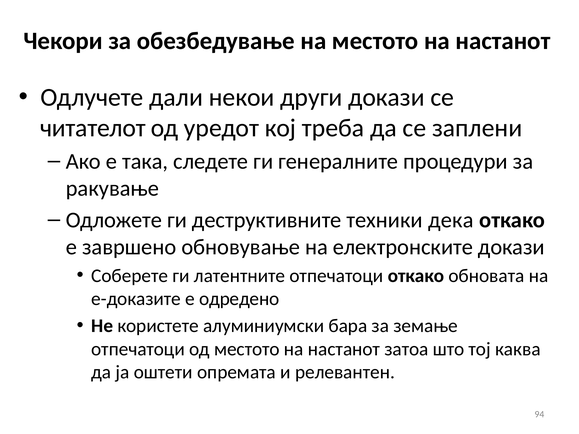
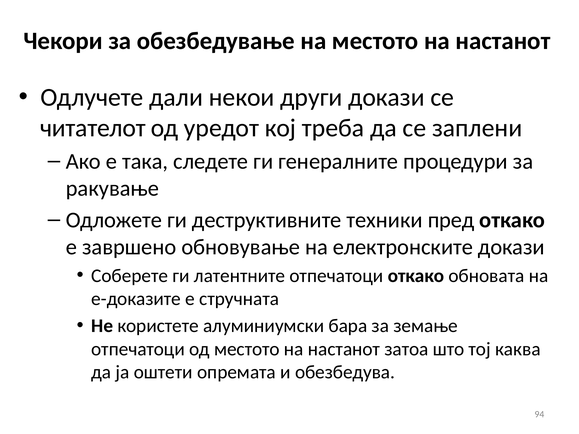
дека: дека -> пред
одредено: одредено -> стручната
релевантен: релевантен -> обезбедува
